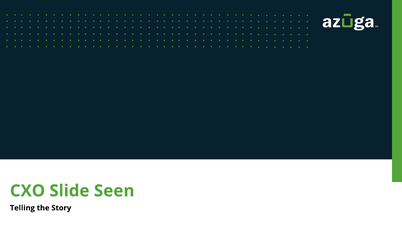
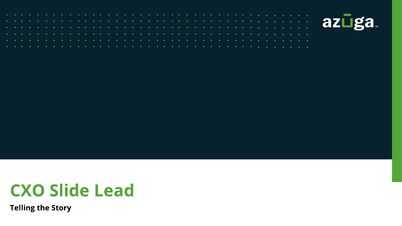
Seen: Seen -> Lead
